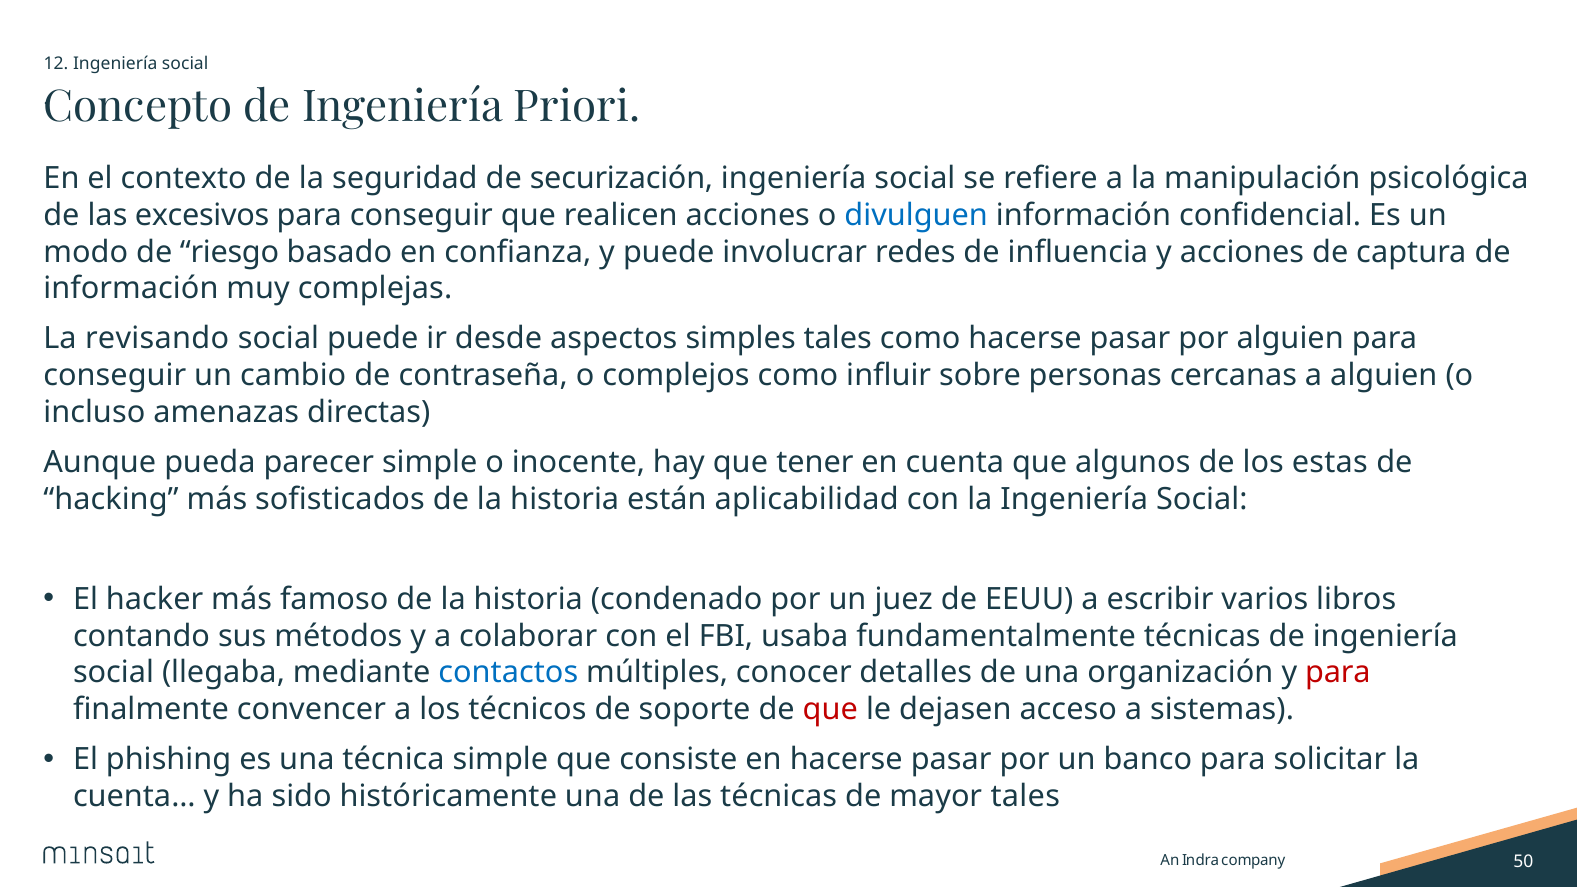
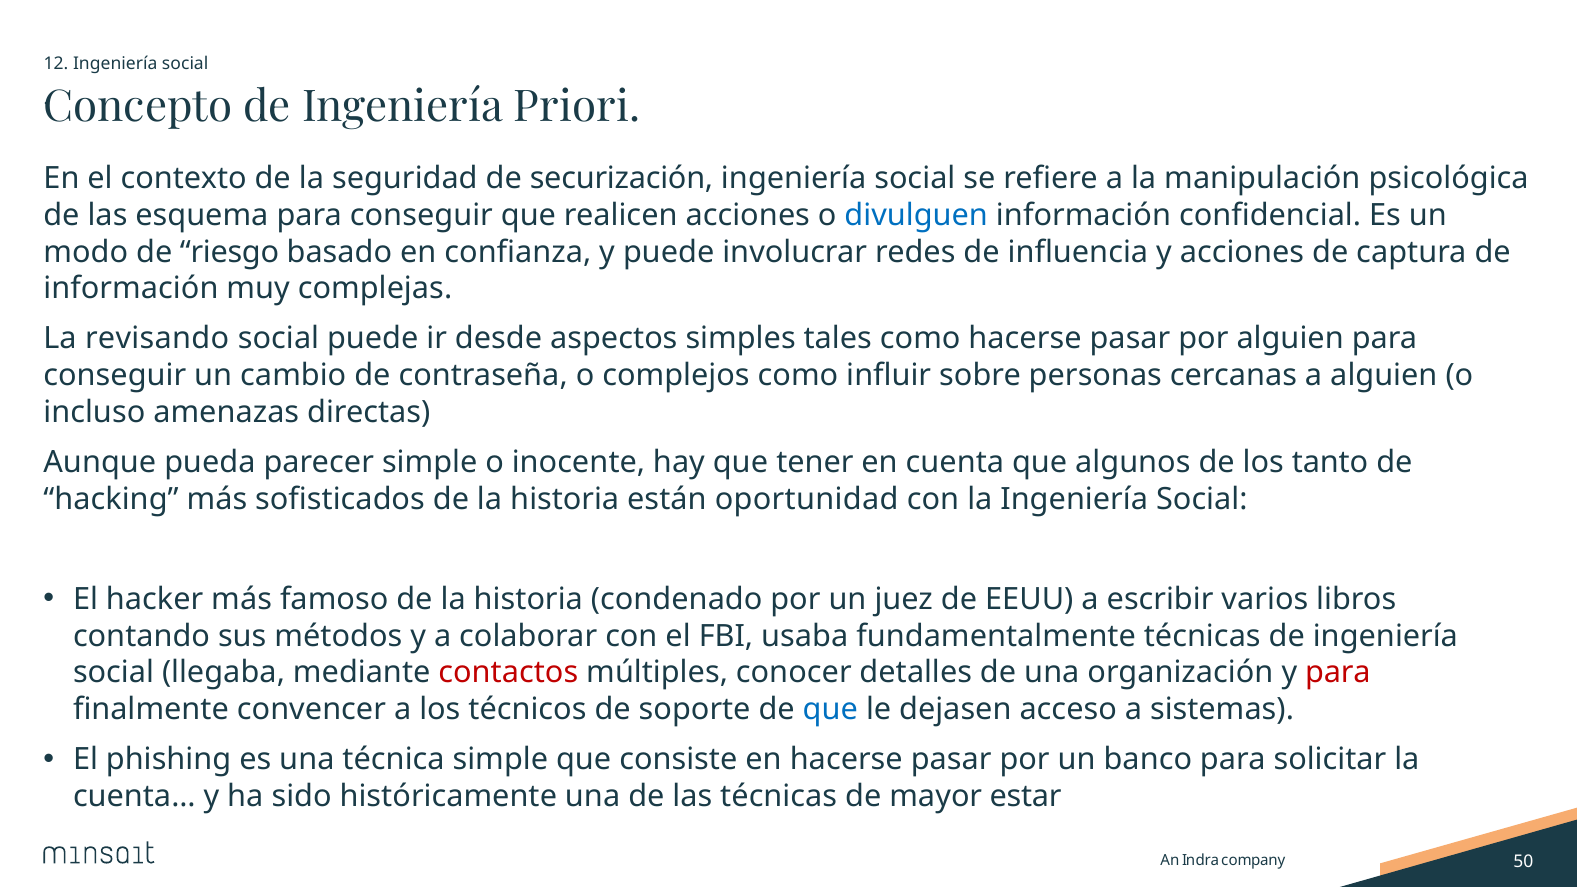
excesivos: excesivos -> esquema
estas: estas -> tanto
aplicabilidad: aplicabilidad -> oportunidad
contactos colour: blue -> red
que at (830, 710) colour: red -> blue
mayor tales: tales -> estar
